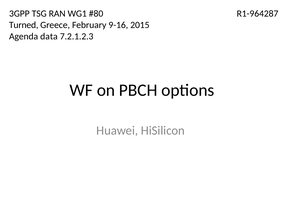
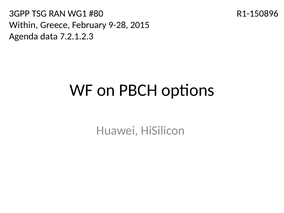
R1-964287: R1-964287 -> R1-150896
Turned: Turned -> Within
9-16: 9-16 -> 9-28
